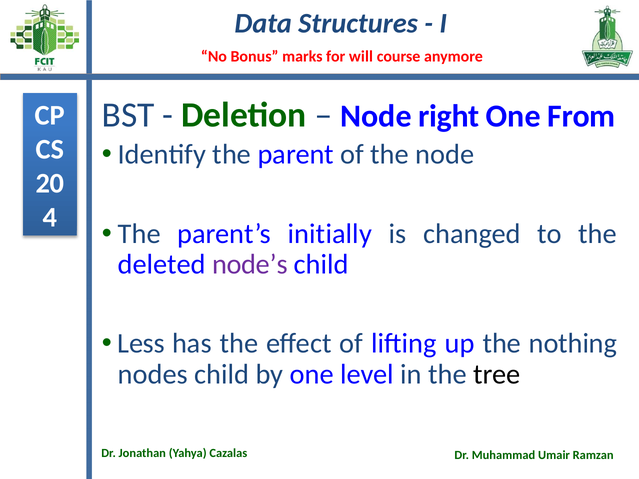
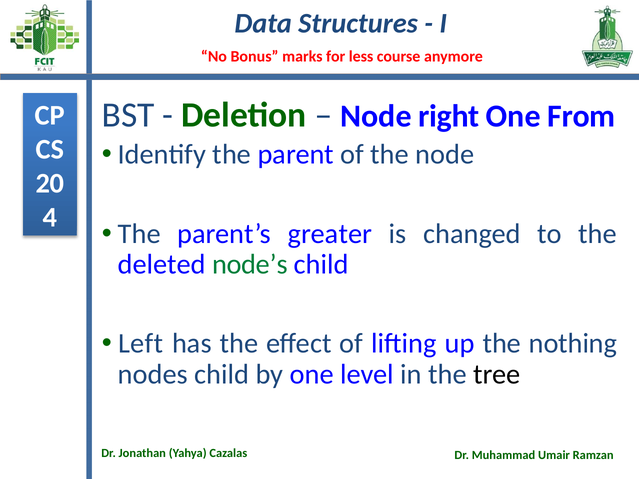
will: will -> less
initially: initially -> greater
node’s colour: purple -> green
Less: Less -> Left
